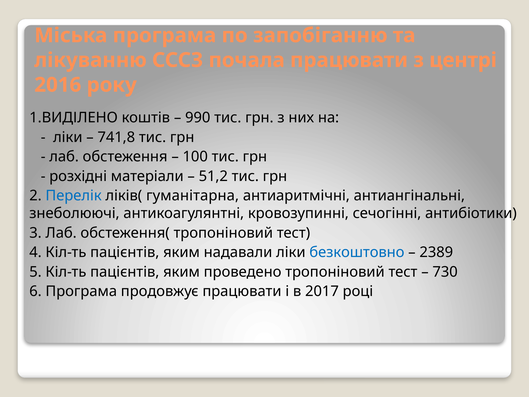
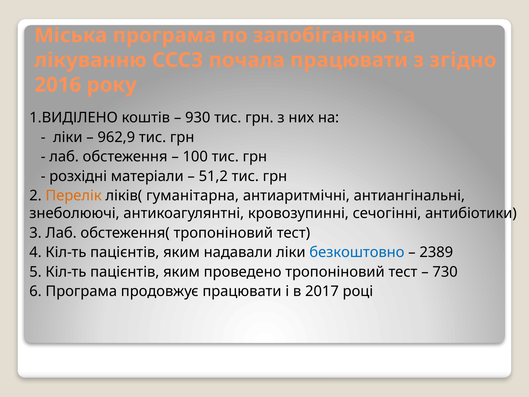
центрі: центрі -> згідно
990: 990 -> 930
741,8: 741,8 -> 962,9
Перелік colour: blue -> orange
